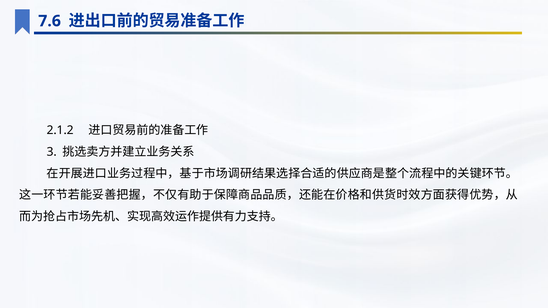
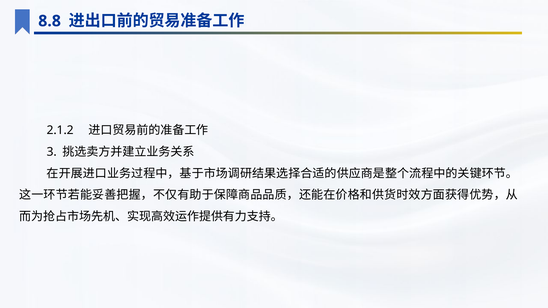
7.6: 7.6 -> 8.8
